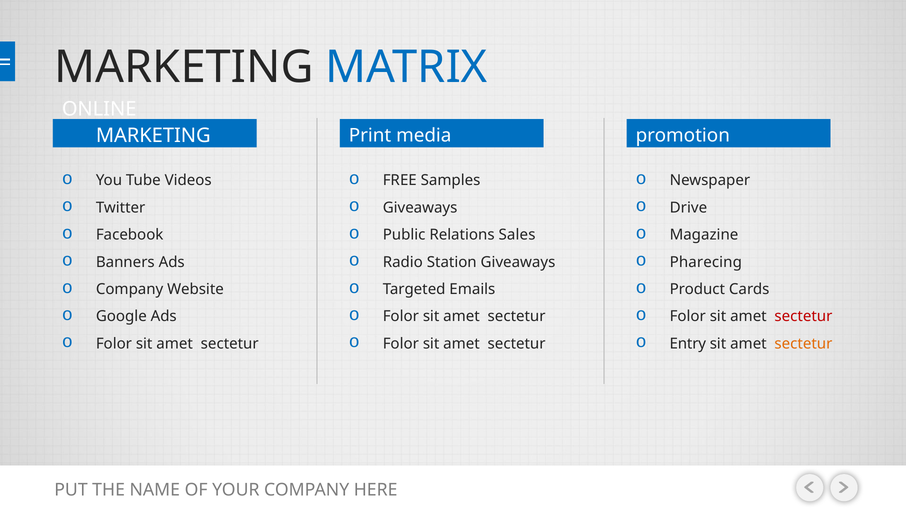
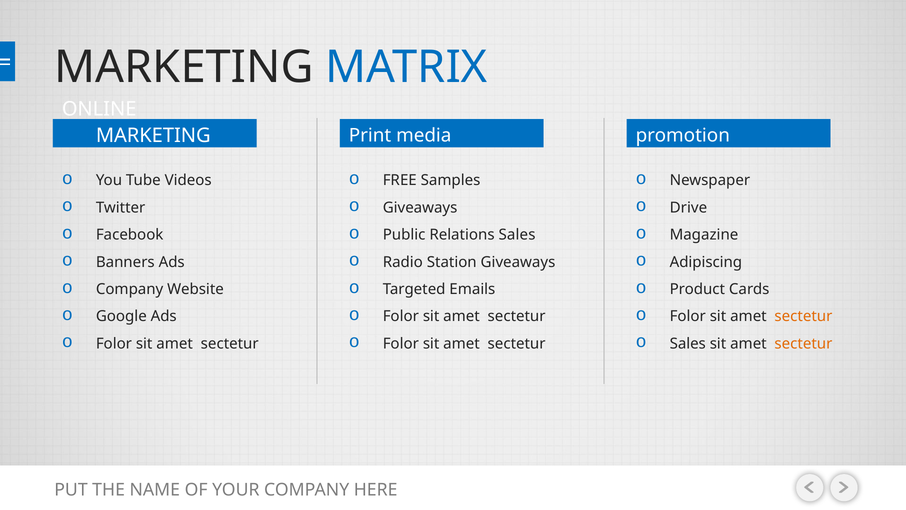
Pharecing: Pharecing -> Adipiscing
sectetur at (803, 316) colour: red -> orange
Entry at (688, 343): Entry -> Sales
